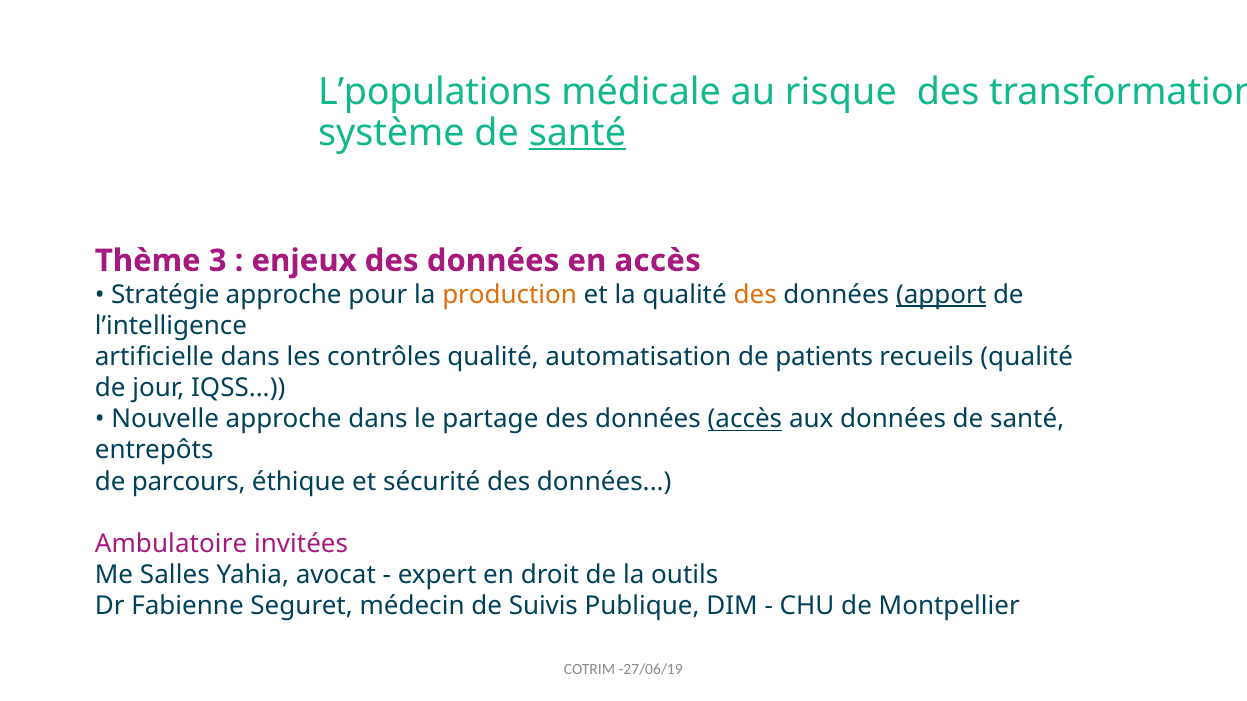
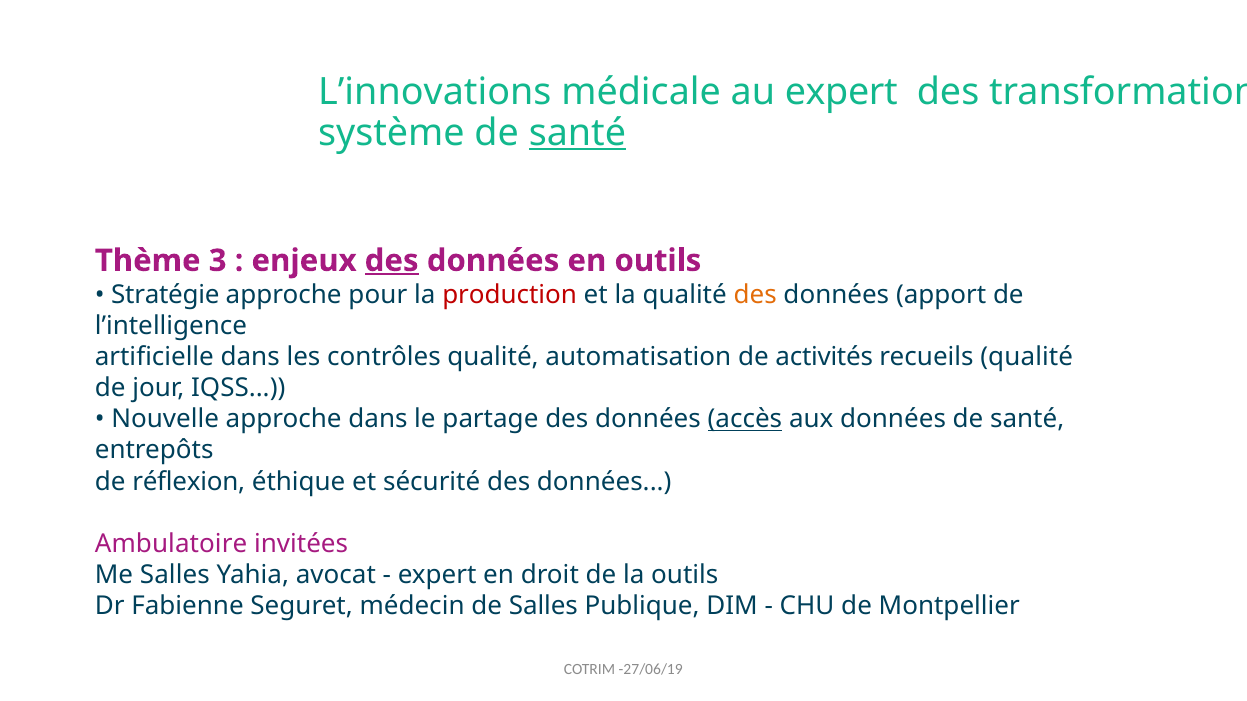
L’populations: L’populations -> L’innovations
au risque: risque -> expert
des at (392, 261) underline: none -> present
en accès: accès -> outils
production colour: orange -> red
apport underline: present -> none
patients: patients -> activités
parcours: parcours -> réflexion
de Suivis: Suivis -> Salles
